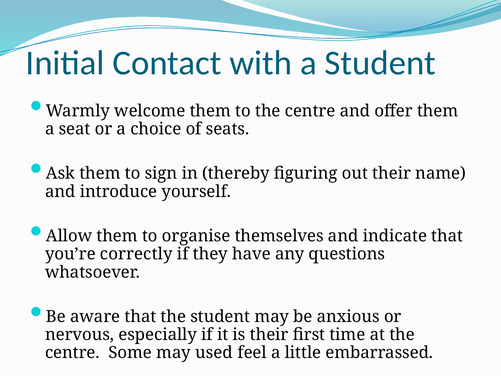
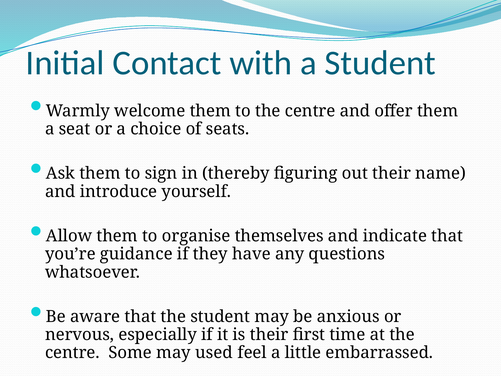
correctly: correctly -> guidance
